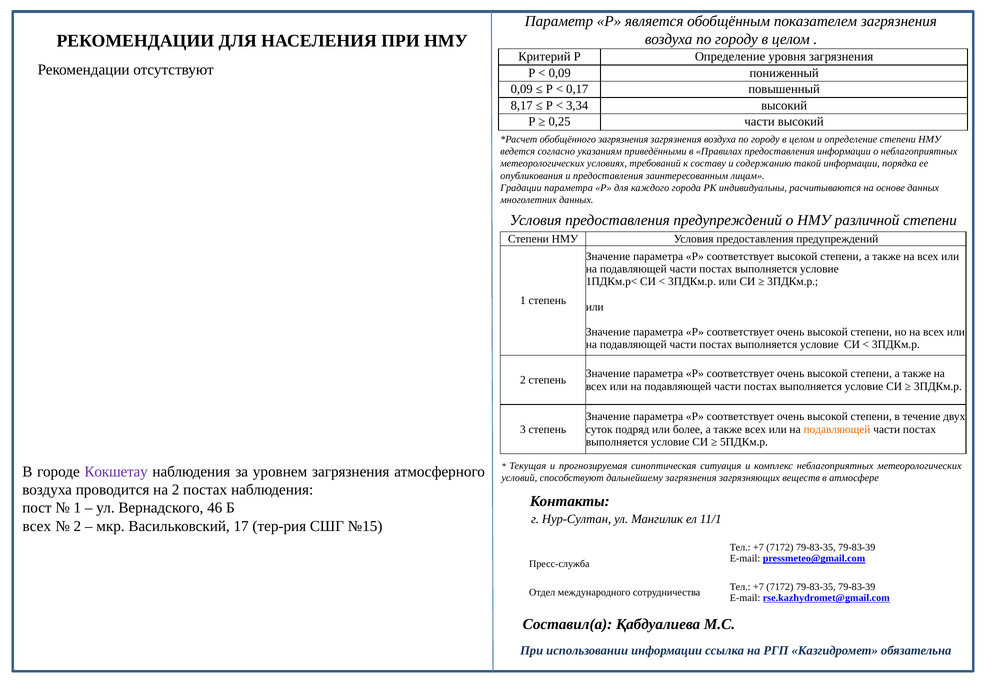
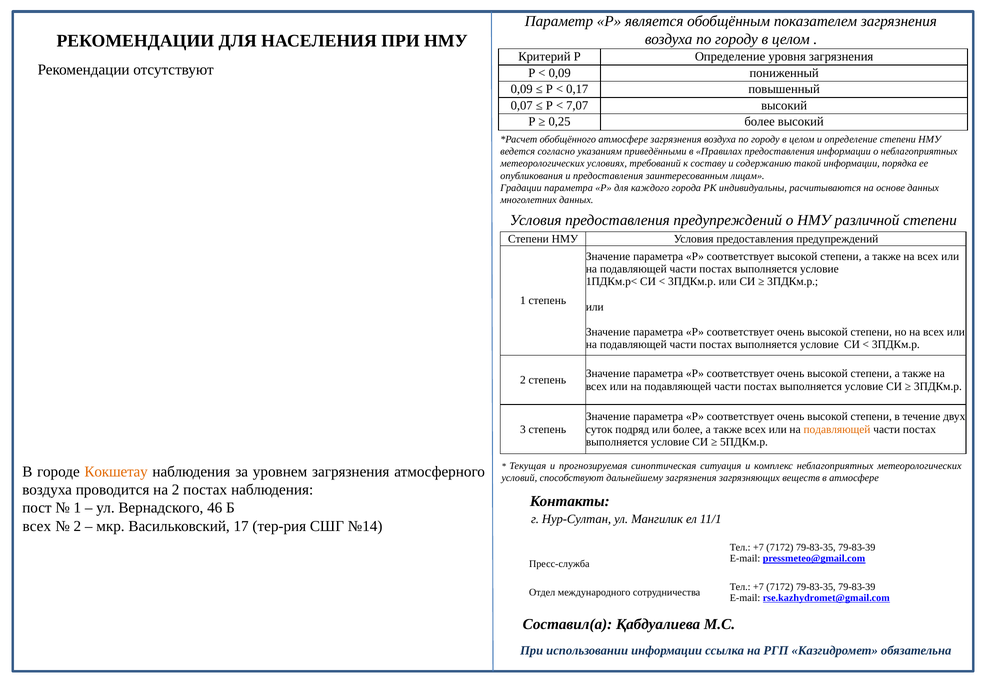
8,17: 8,17 -> 0,07
3,34: 3,34 -> 7,07
0,25 части: части -> более
обобщённого загрязнения: загрязнения -> атмосфере
Кокшетау colour: purple -> orange
№15: №15 -> №14
